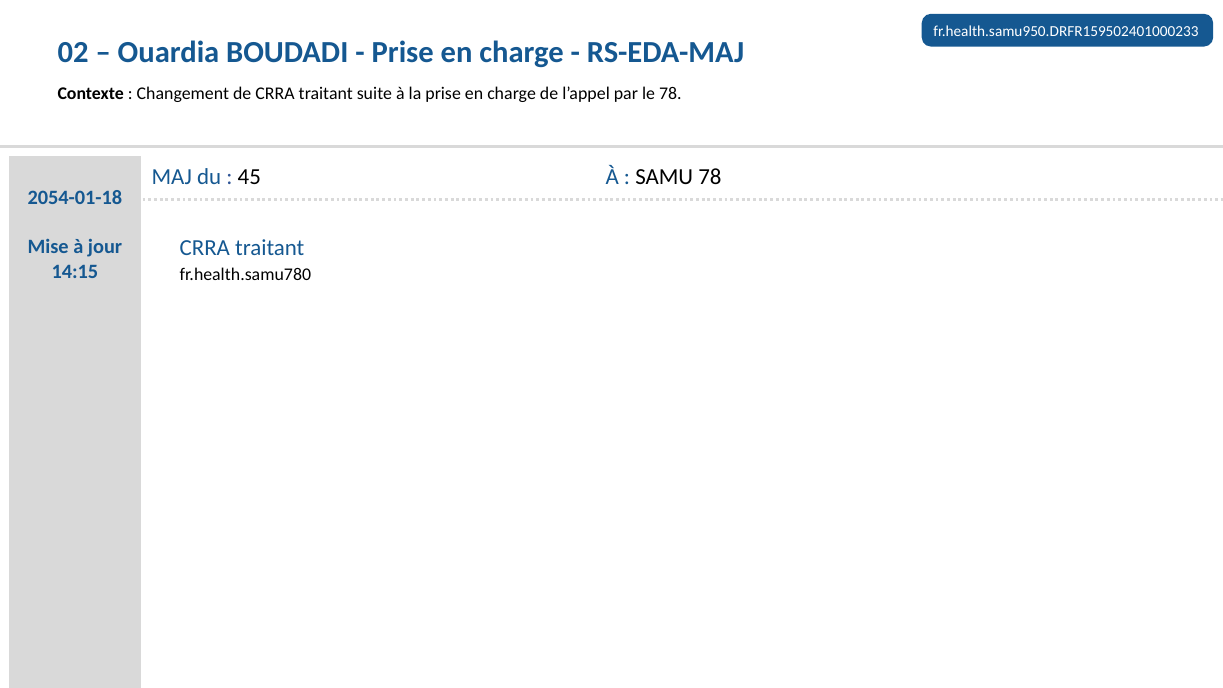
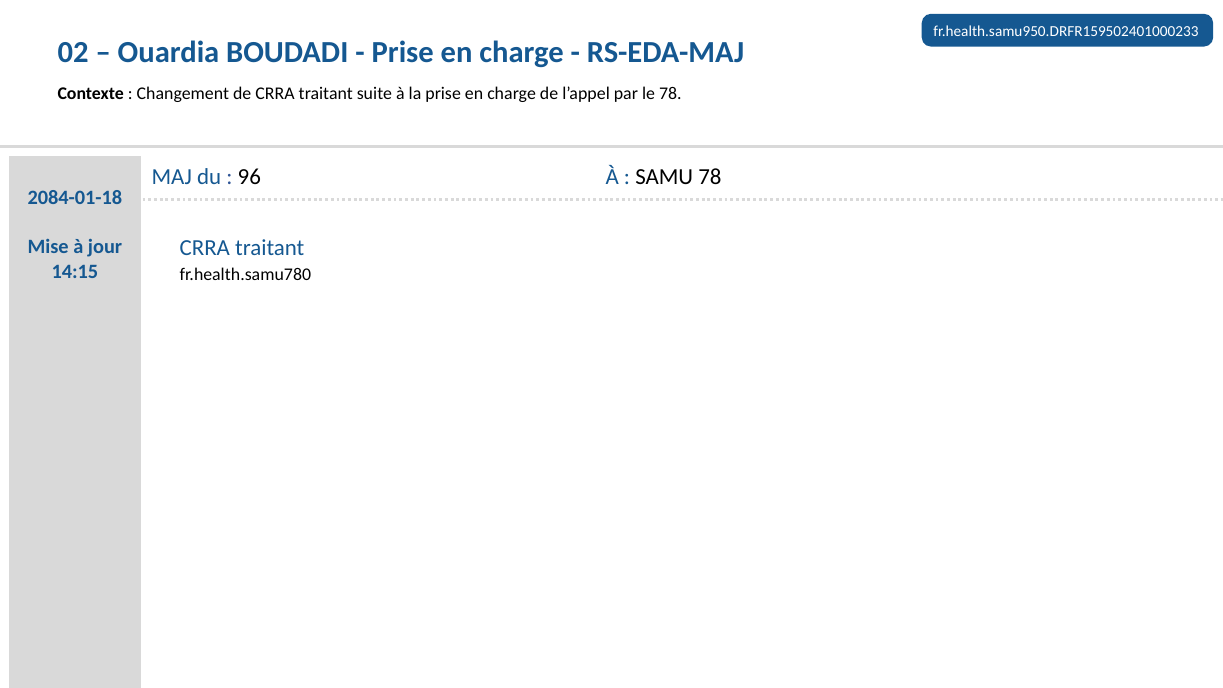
45: 45 -> 96
2054-01-18: 2054-01-18 -> 2084-01-18
